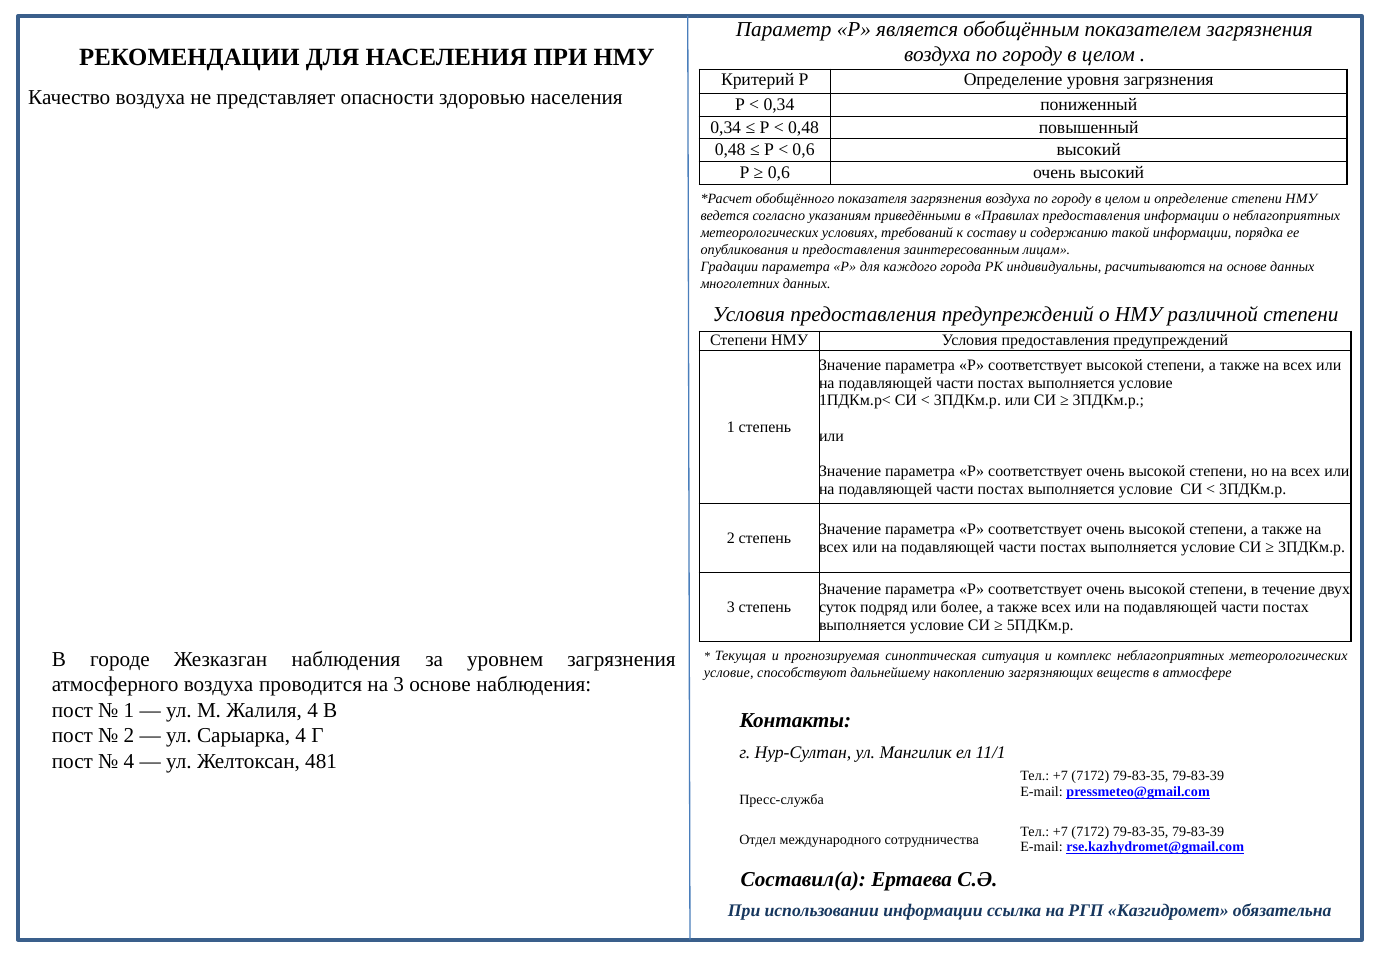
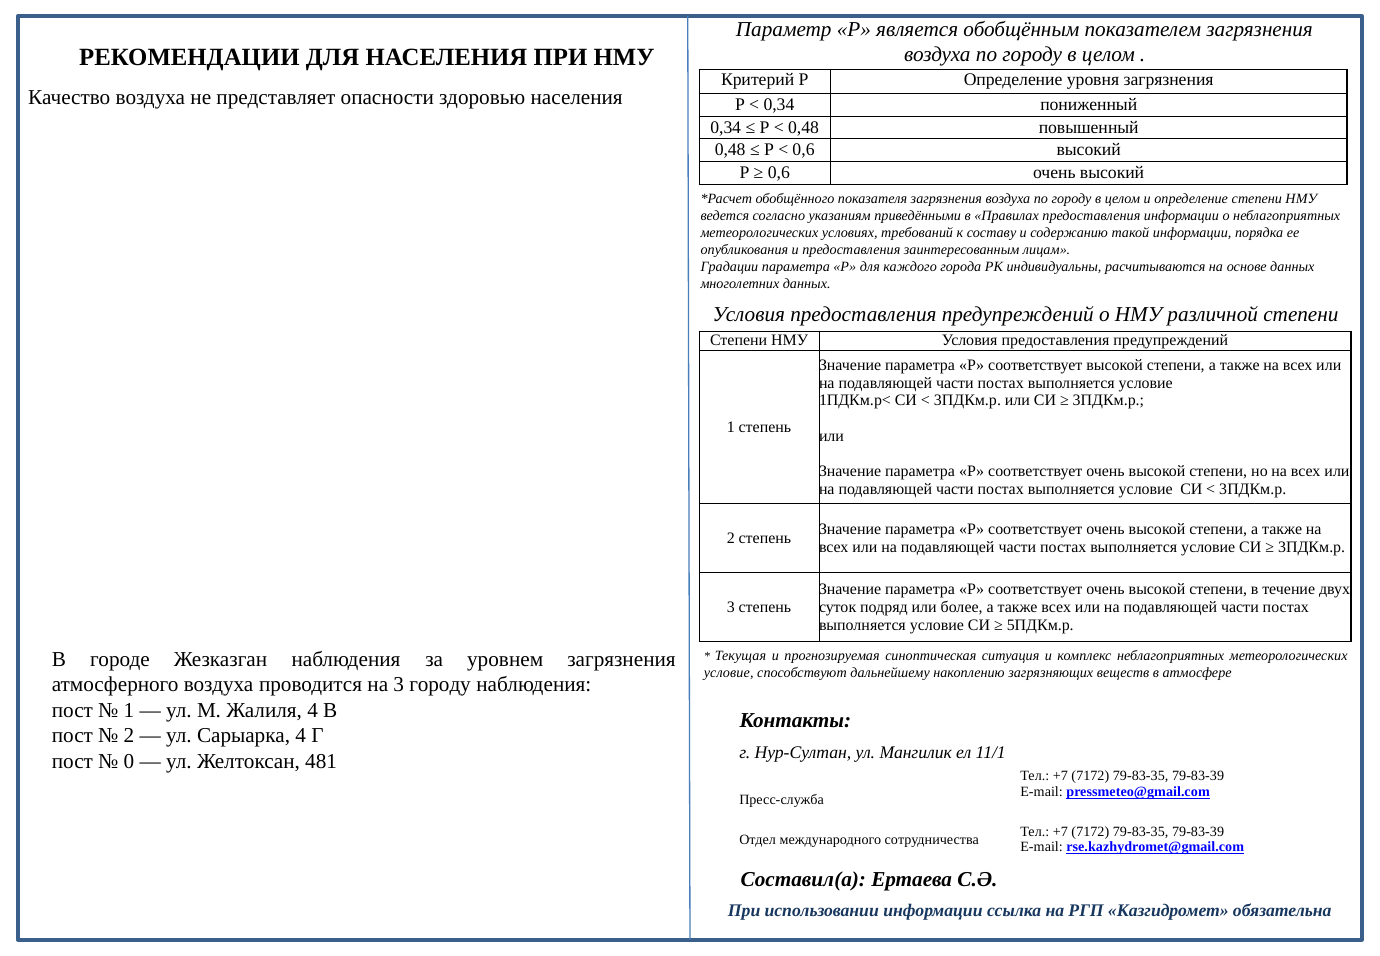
3 основе: основе -> городу
4 at (129, 761): 4 -> 0
